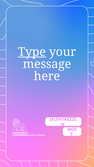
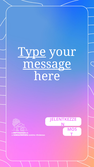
message underline: none -> present
